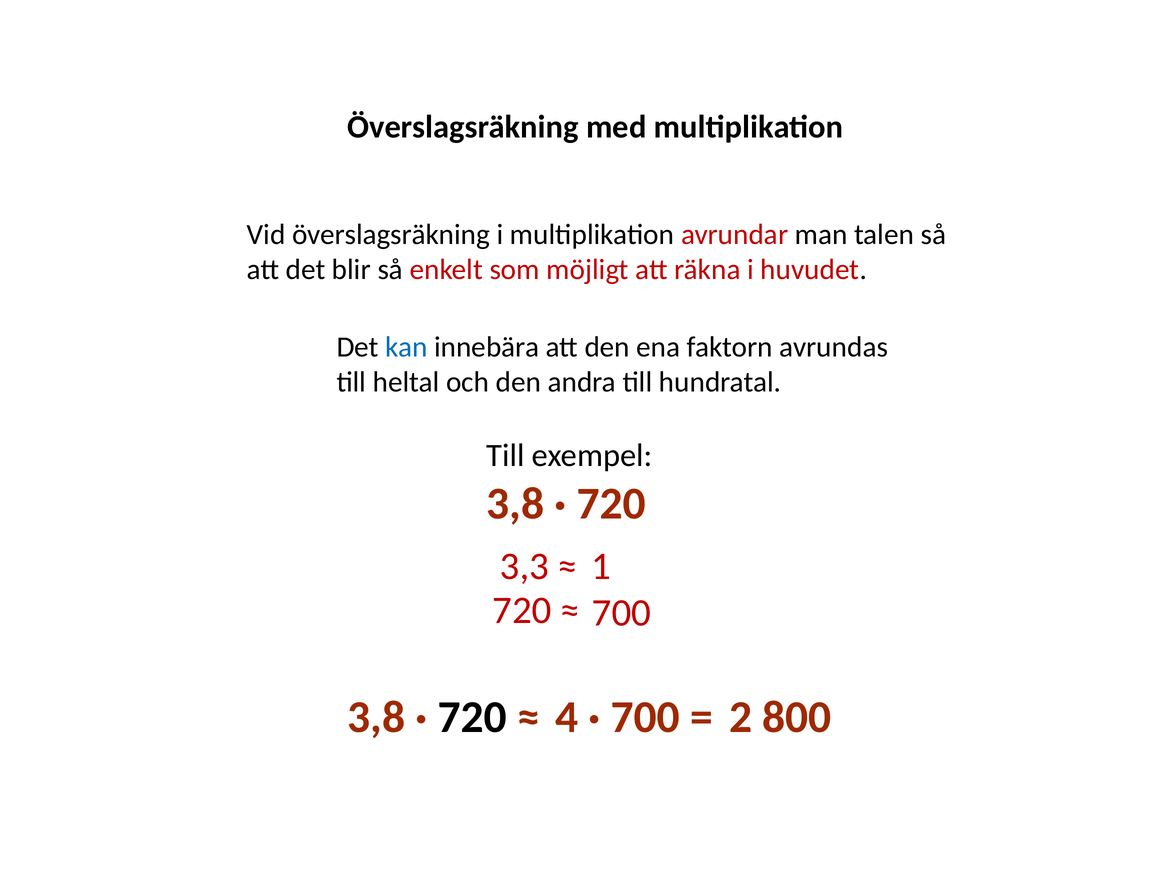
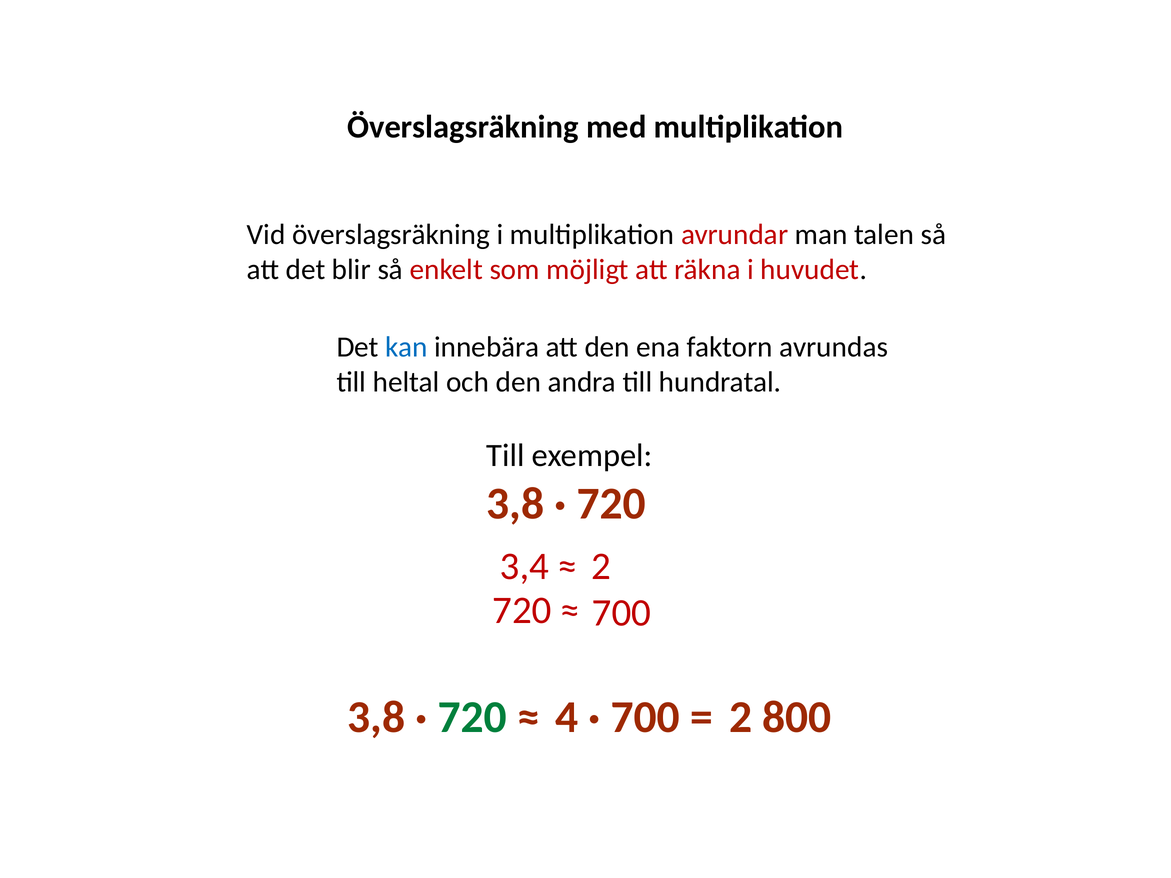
3,3: 3,3 -> 3,4
1 at (601, 567): 1 -> 2
720 at (472, 717) colour: black -> green
